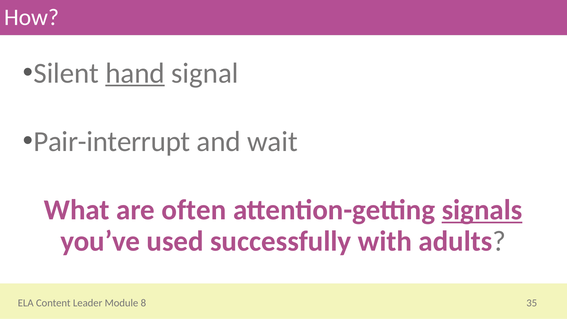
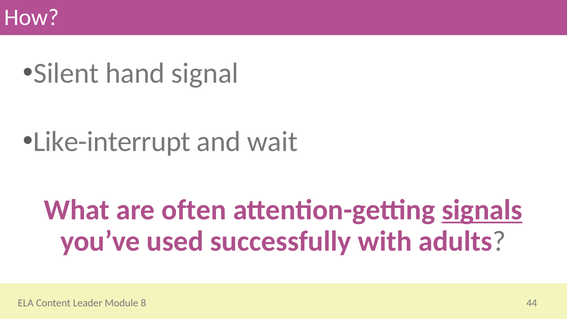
hand underline: present -> none
Pair-interrupt: Pair-interrupt -> Like-interrupt
35: 35 -> 44
